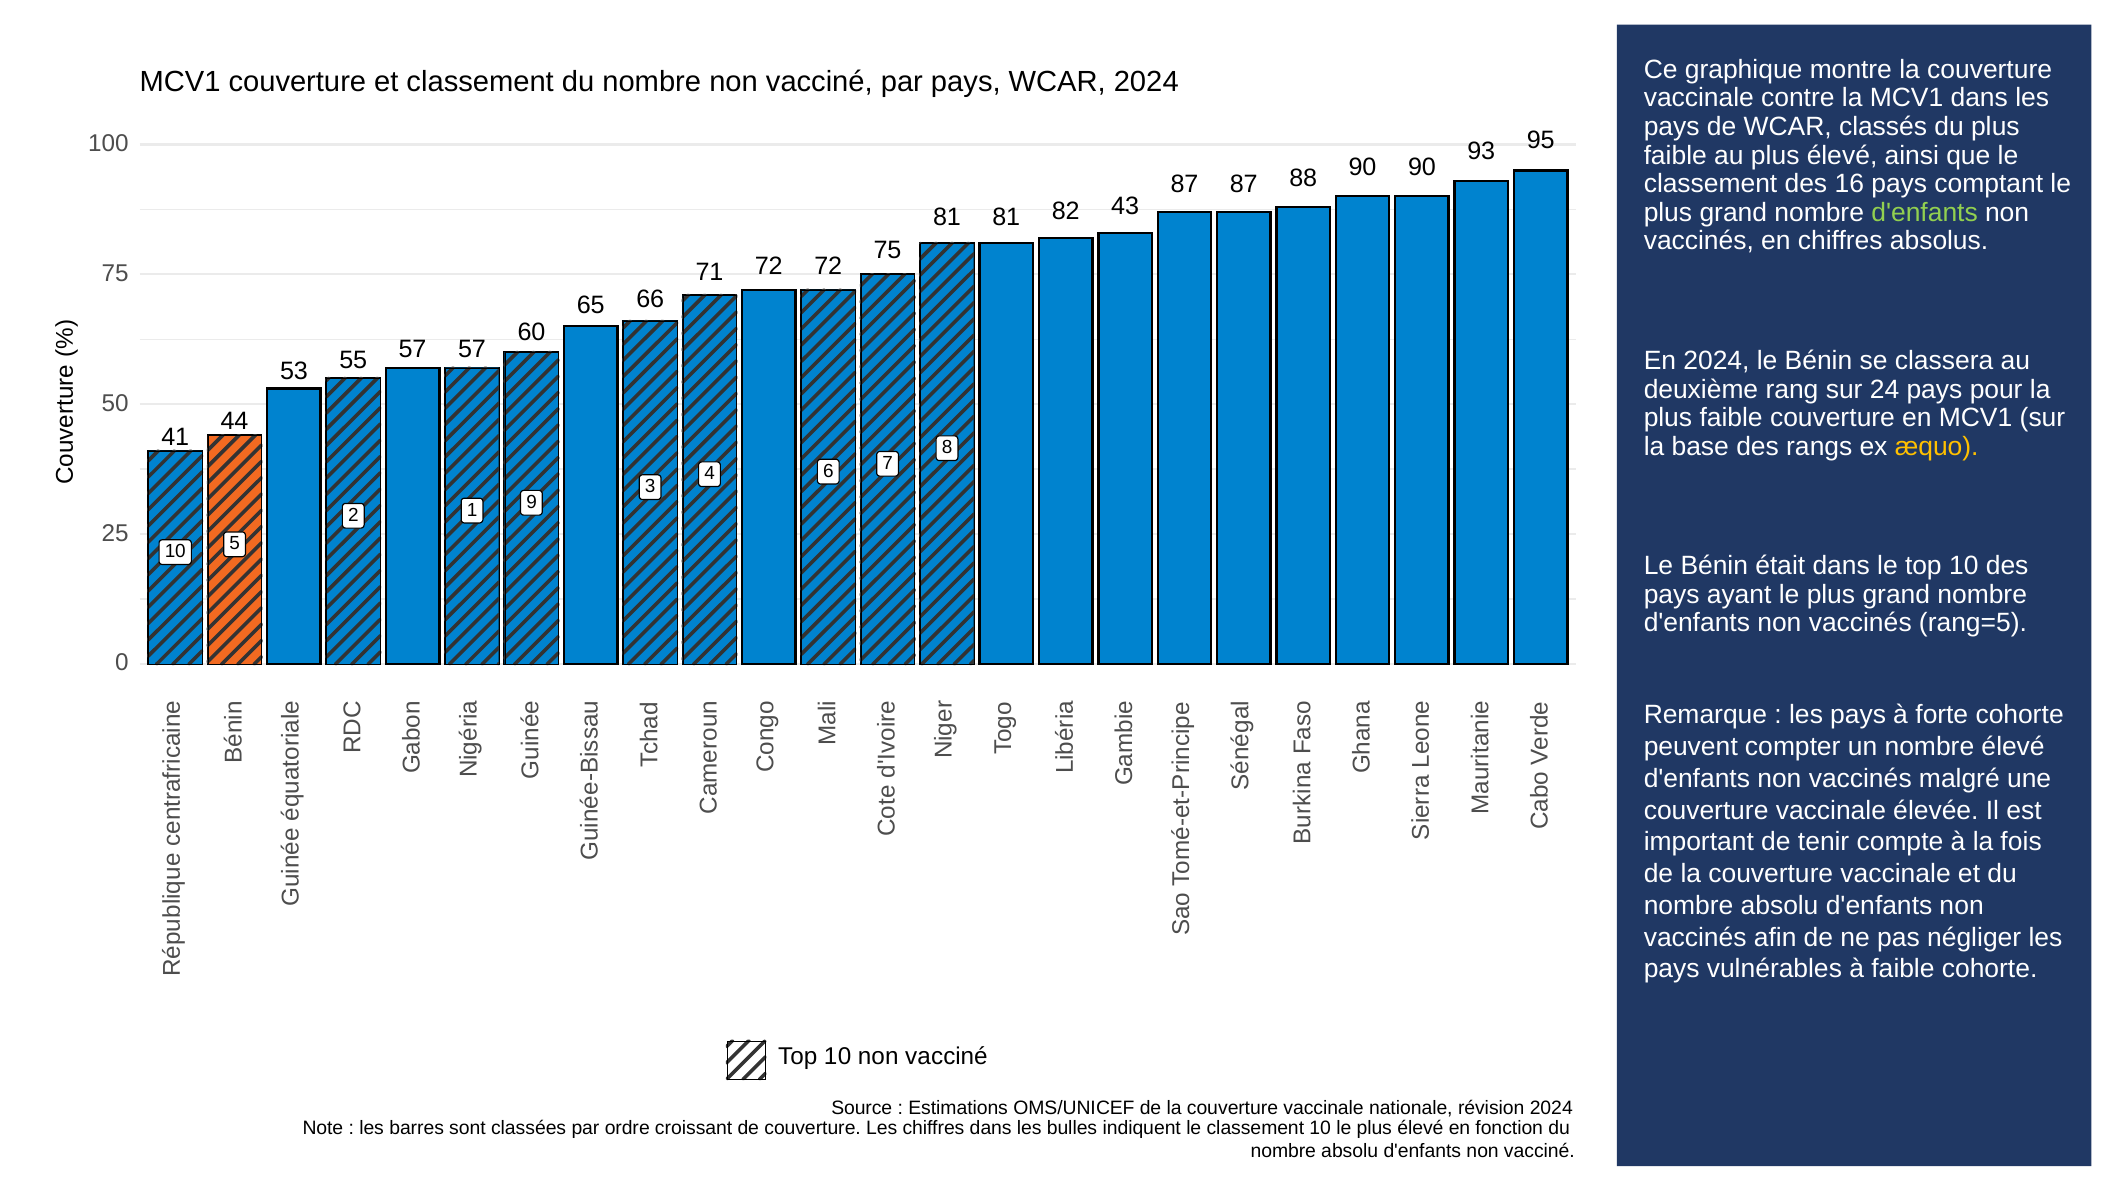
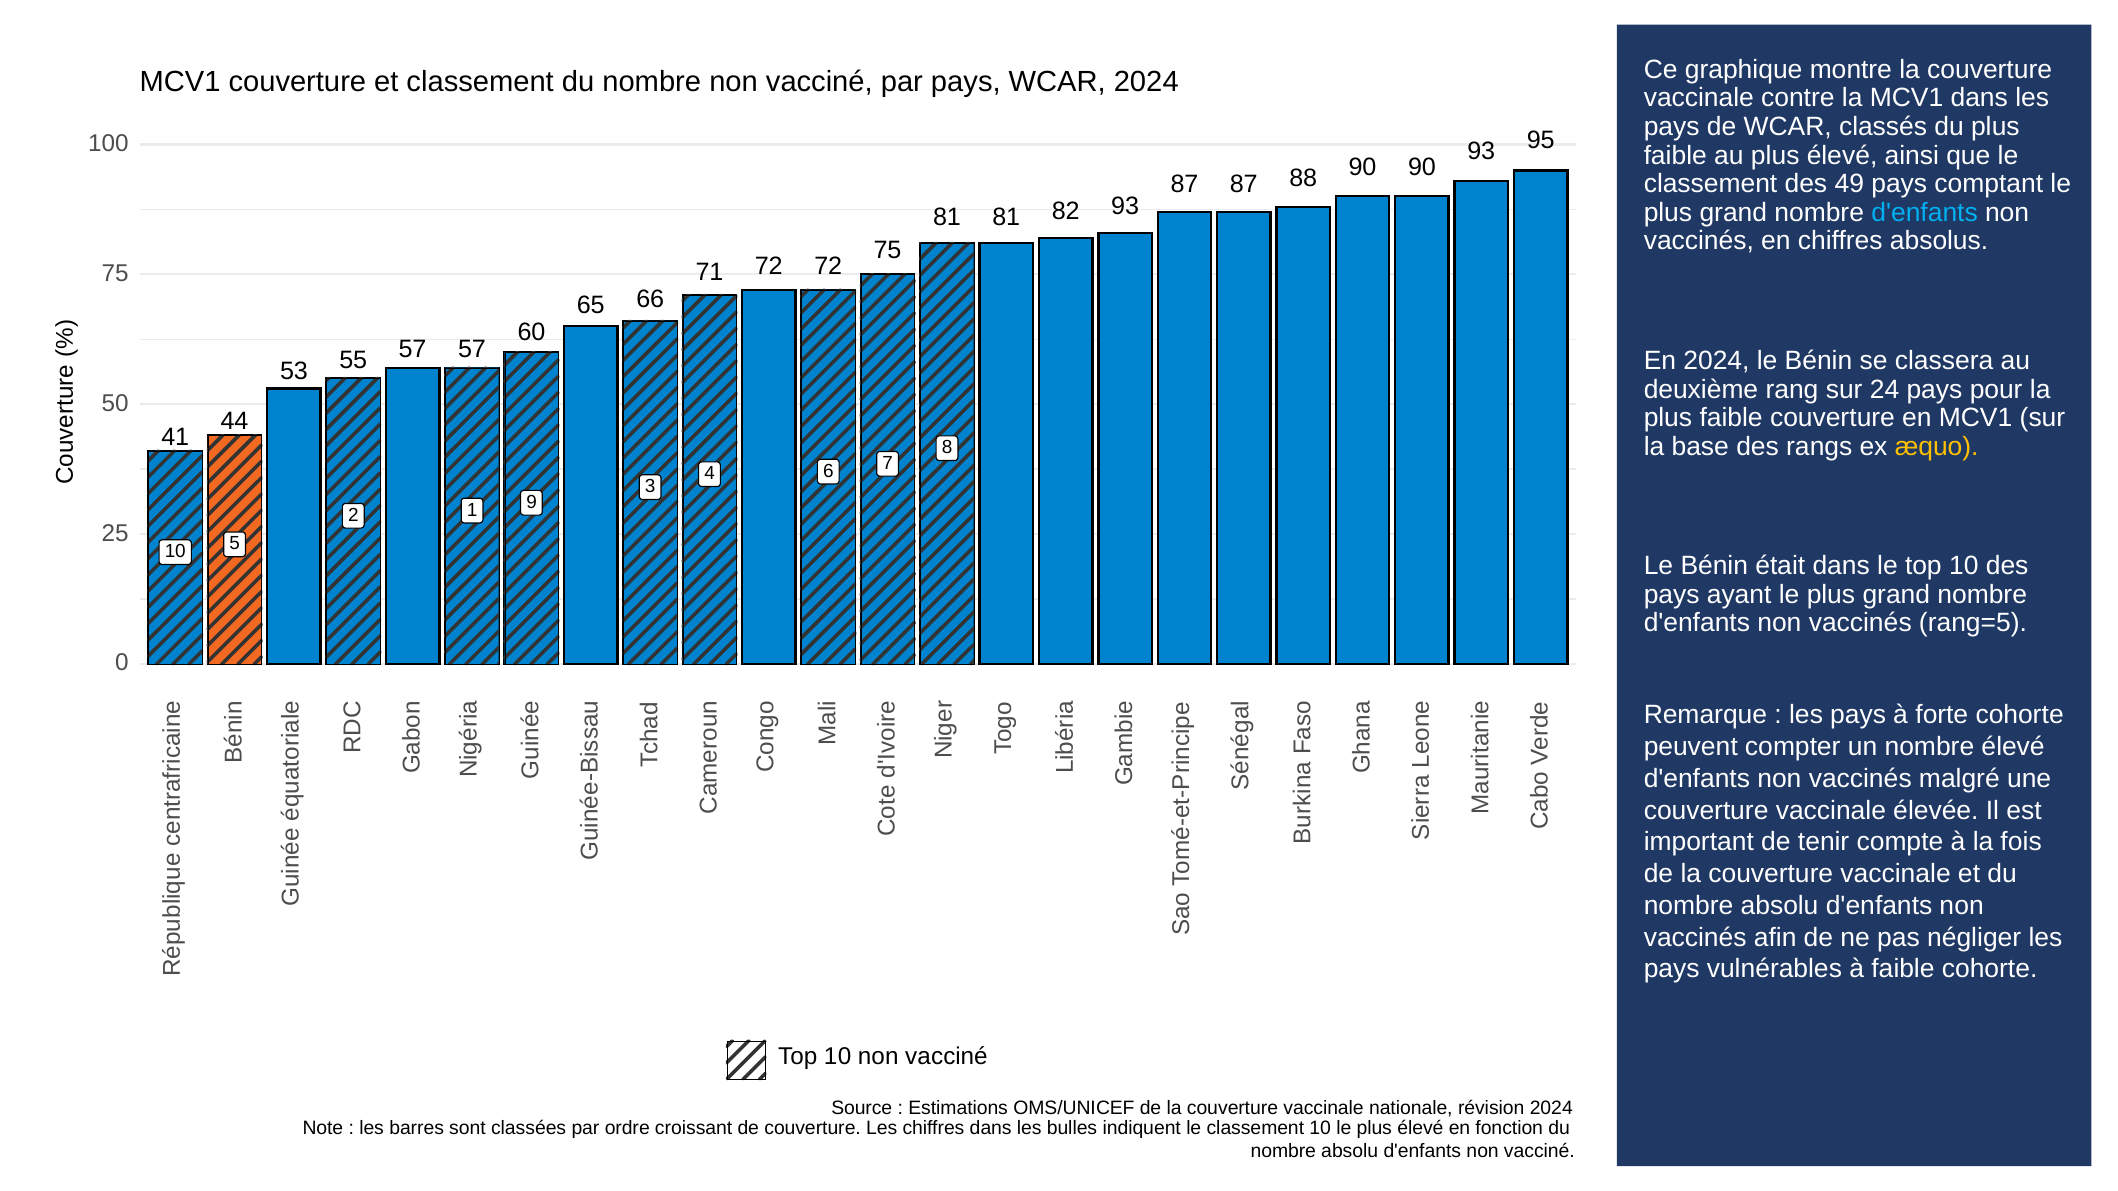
16: 16 -> 49
d'enfants at (1925, 213) colour: light green -> light blue
82 43: 43 -> 93
